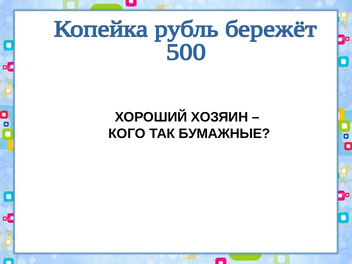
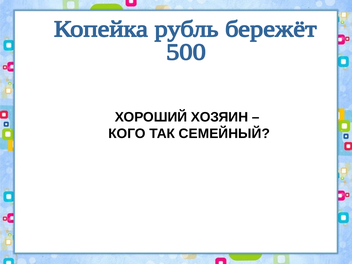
БУМАЖНЫЕ: БУМАЖНЫЕ -> СЕМЕЙНЫЙ
